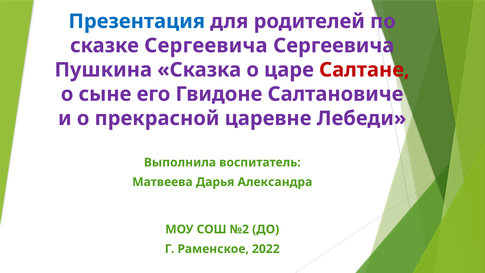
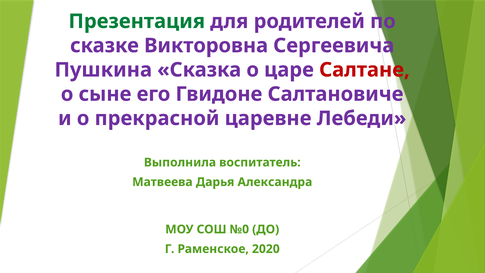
Презентация colour: blue -> green
сказке Сергеевича: Сергеевича -> Викторовна
№2: №2 -> №0
2022: 2022 -> 2020
